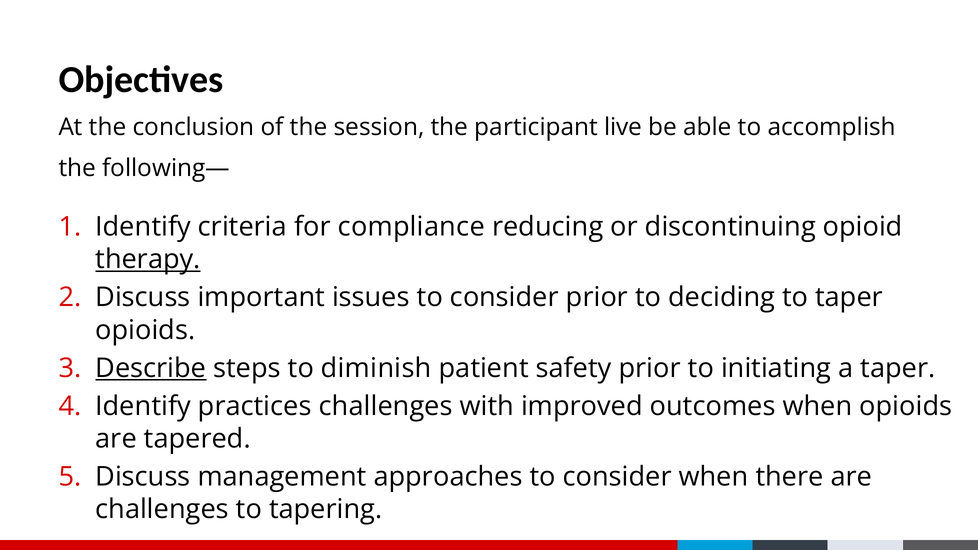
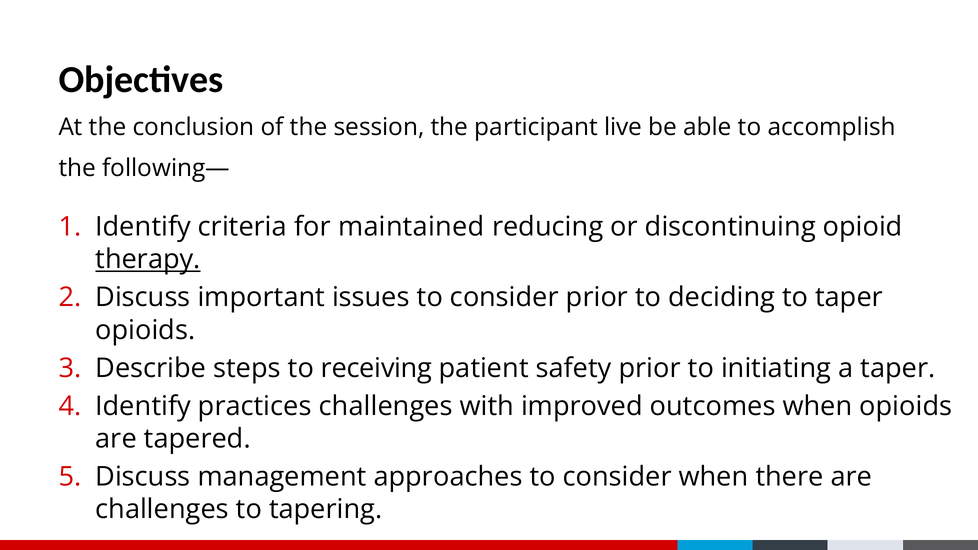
compliance: compliance -> maintained
Describe underline: present -> none
diminish: diminish -> receiving
